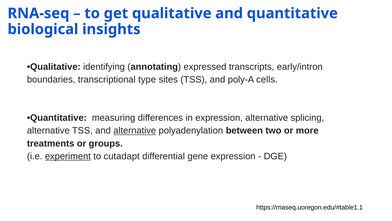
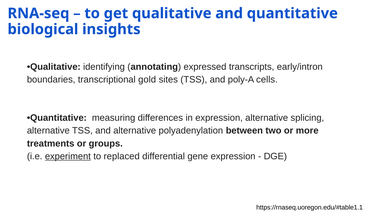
type: type -> gold
alternative at (135, 130) underline: present -> none
cutadapt: cutadapt -> replaced
